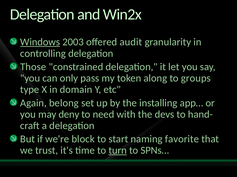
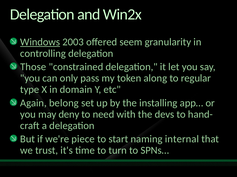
audit: audit -> seem
groups: groups -> regular
block: block -> piece
favorite: favorite -> internal
turn underline: present -> none
